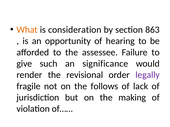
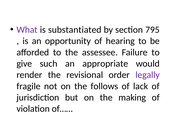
What colour: orange -> purple
consideration: consideration -> substantiated
863: 863 -> 795
significance: significance -> appropriate
